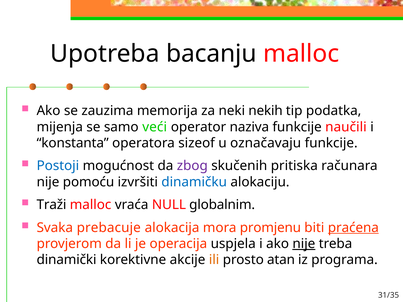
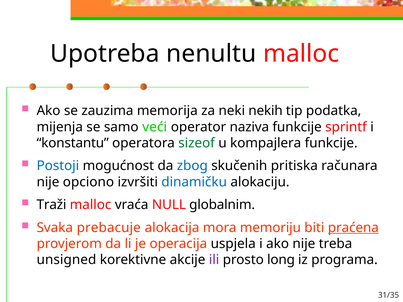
bacanju: bacanju -> nenultu
naučili: naučili -> sprintf
konstanta: konstanta -> konstantu
sizeof colour: black -> green
označavaju: označavaju -> kompajlera
zbog colour: purple -> blue
pomoću: pomoću -> opciono
promjenu: promjenu -> memoriju
nije at (304, 244) underline: present -> none
dinamički: dinamički -> unsigned
ili colour: orange -> purple
atan: atan -> long
